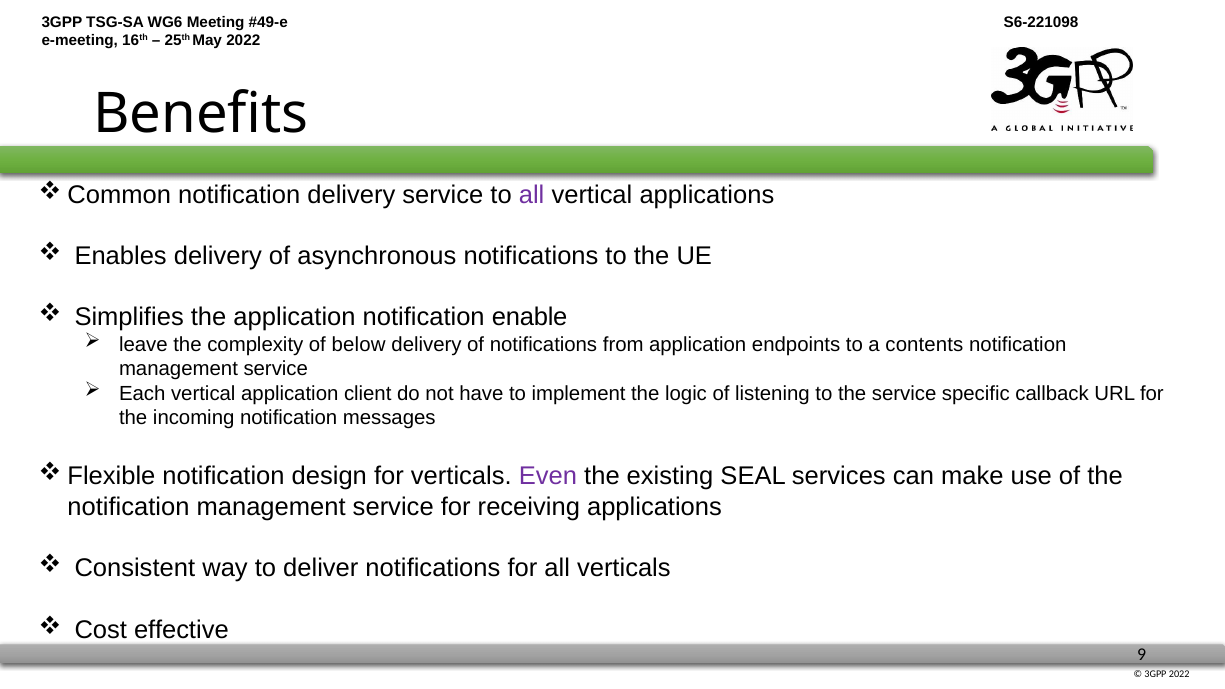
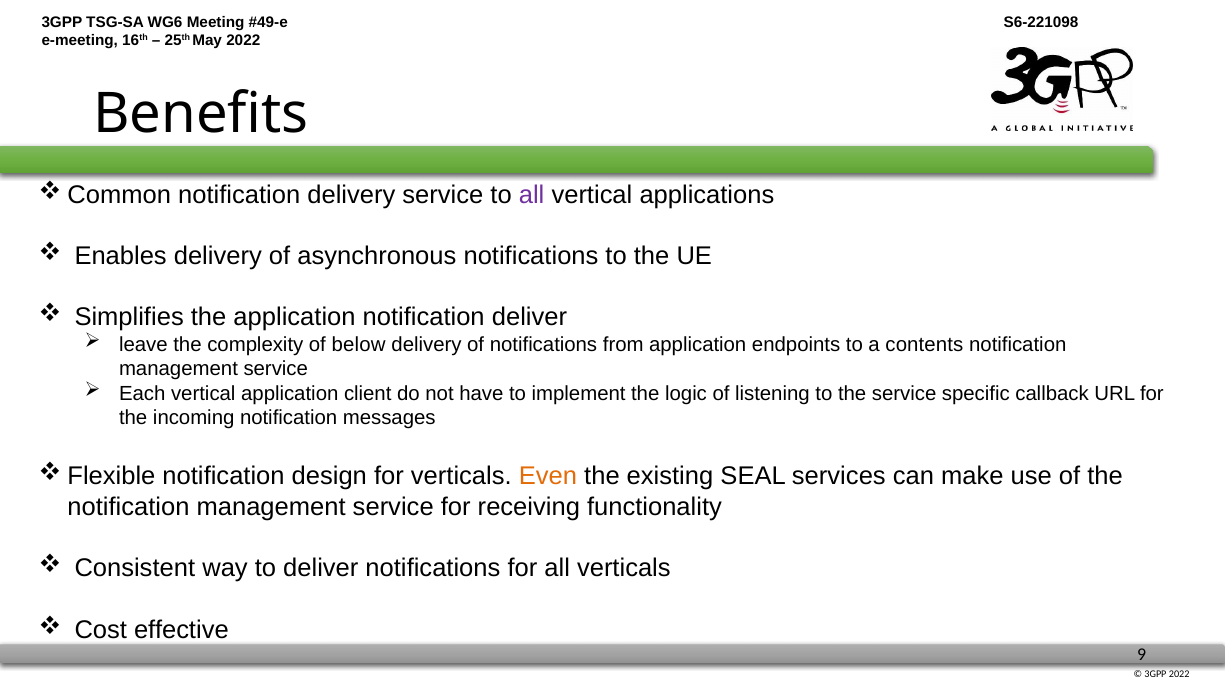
notification enable: enable -> deliver
Even colour: purple -> orange
receiving applications: applications -> functionality
